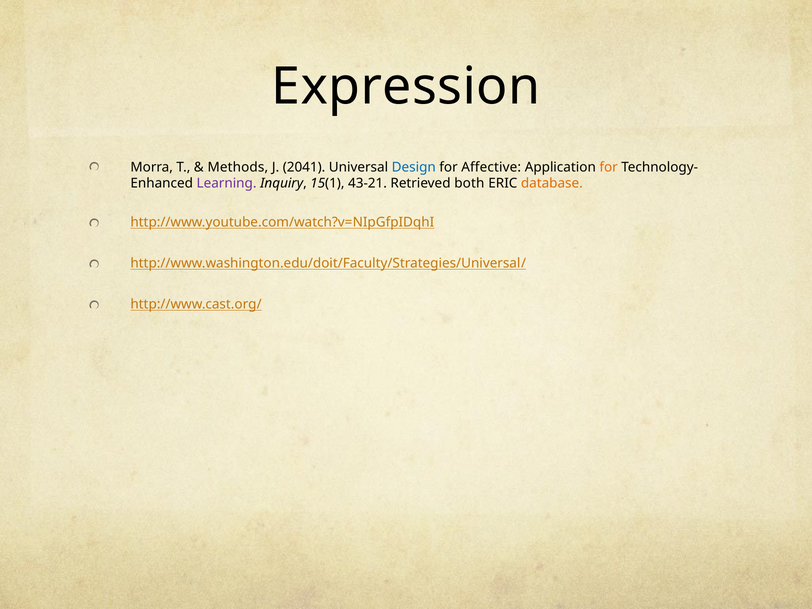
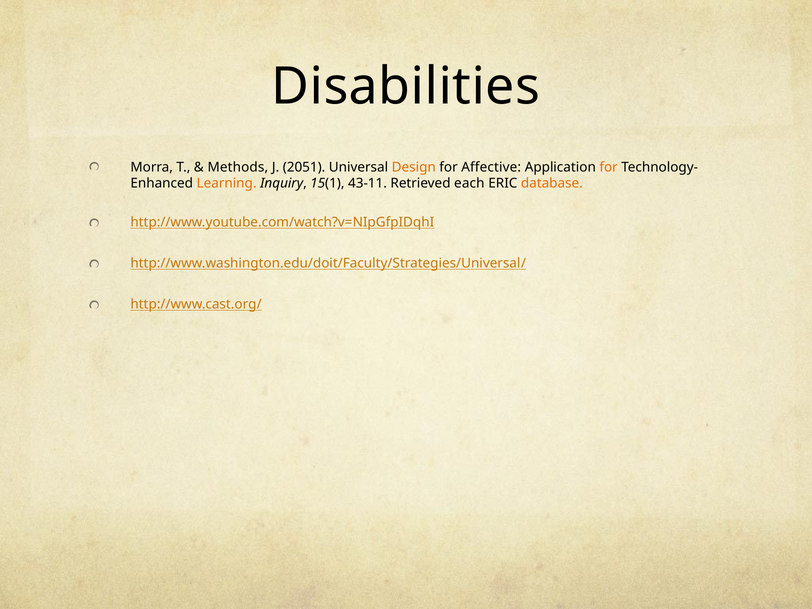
Expression: Expression -> Disabilities
2041: 2041 -> 2051
Design colour: blue -> orange
Learning colour: purple -> orange
43-21: 43-21 -> 43-11
both: both -> each
